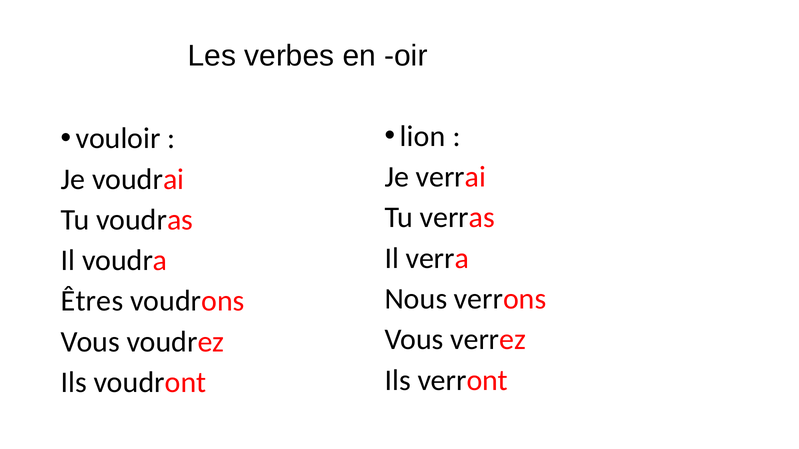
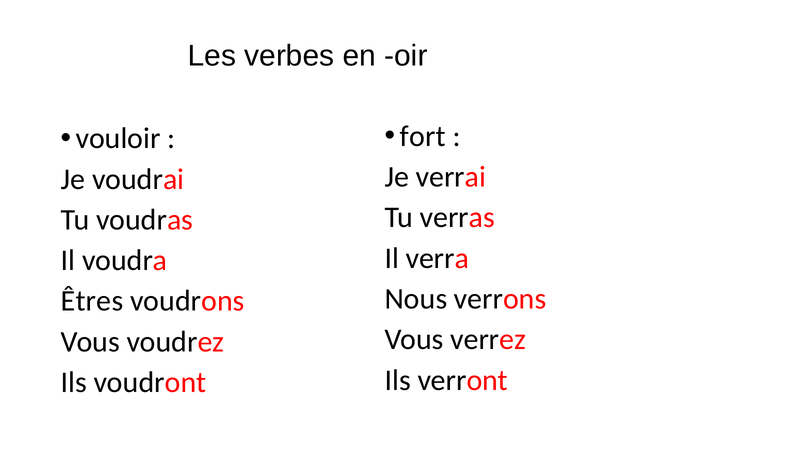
lion: lion -> fort
